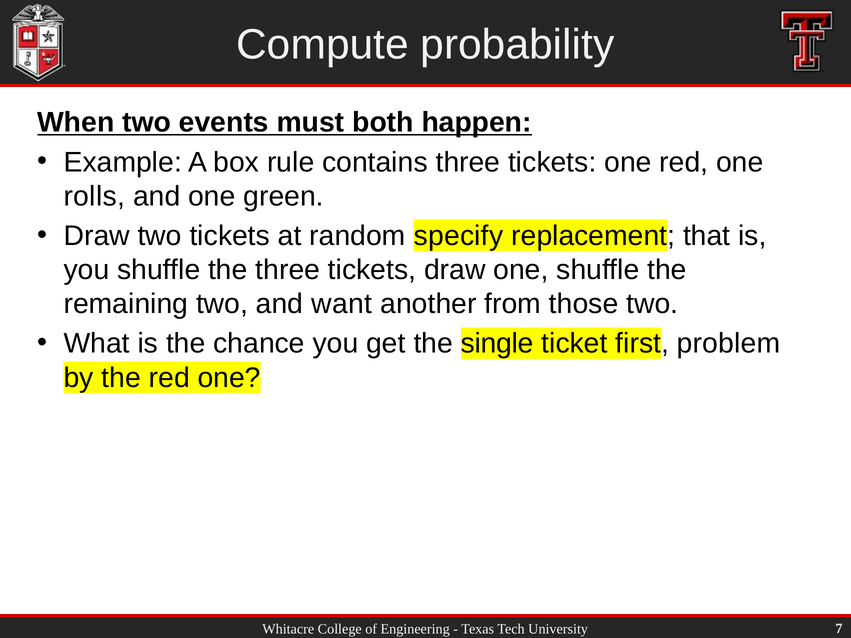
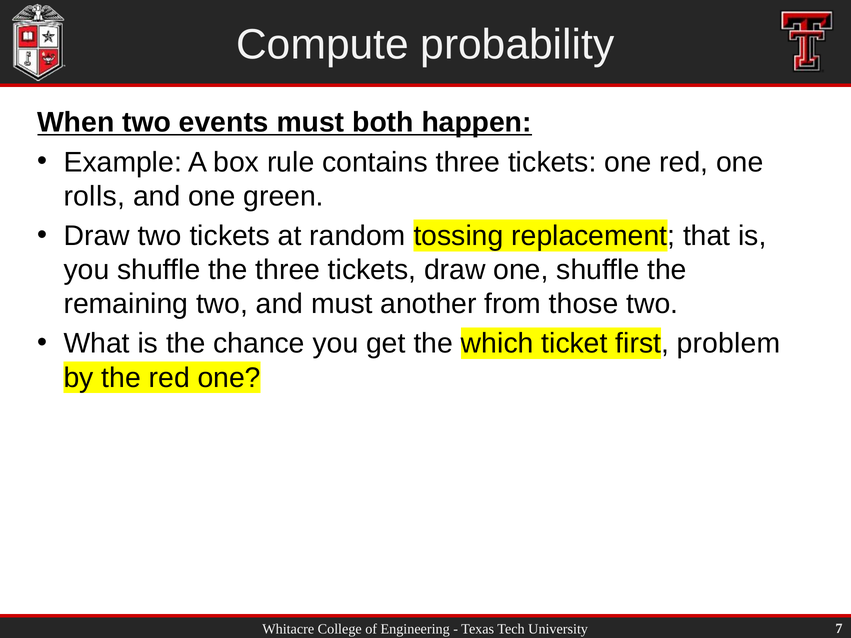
specify: specify -> tossing
and want: want -> must
single: single -> which
